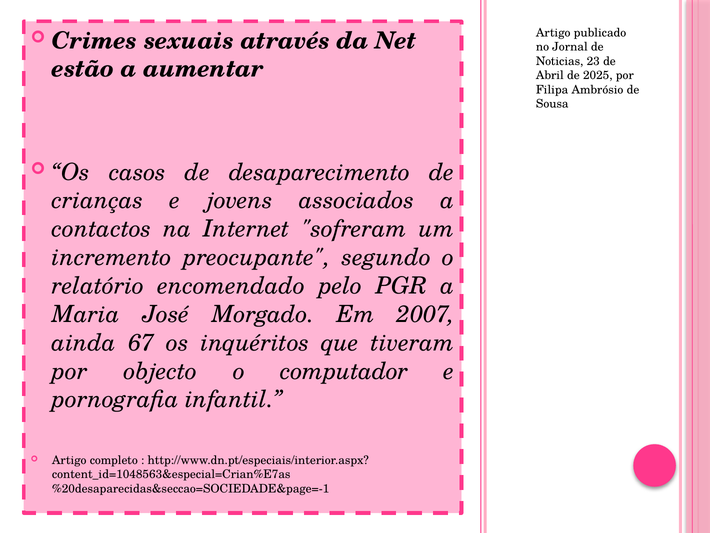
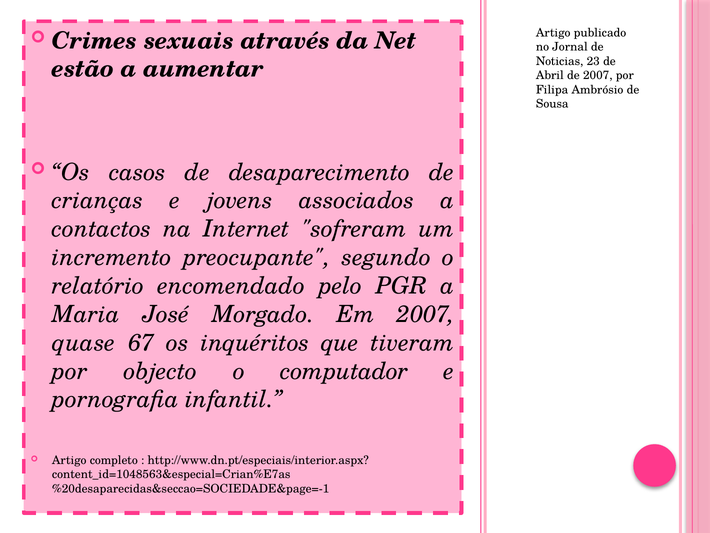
de 2025: 2025 -> 2007
ainda: ainda -> quase
